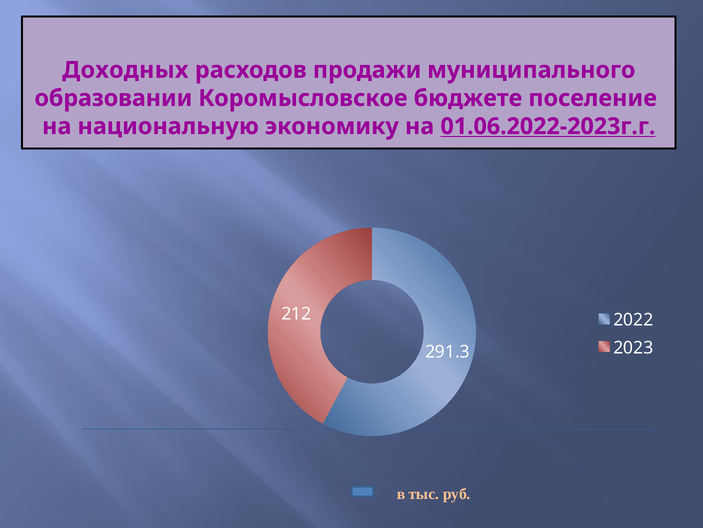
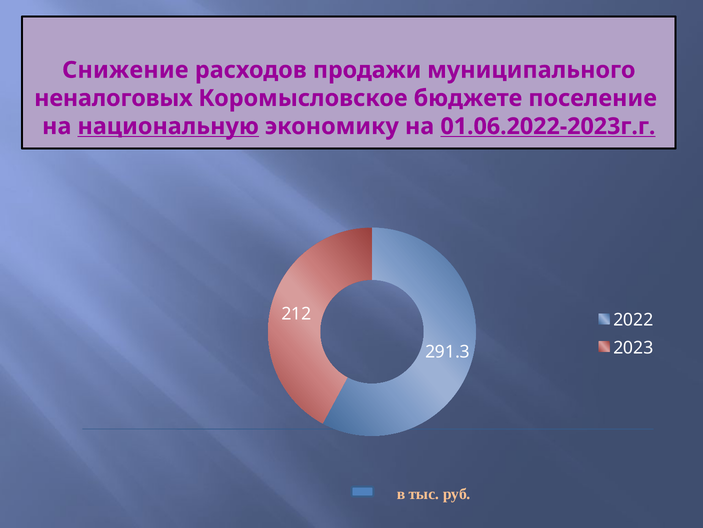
Доходных: Доходных -> Снижение
образовании: образовании -> неналоговых
национальную underline: none -> present
